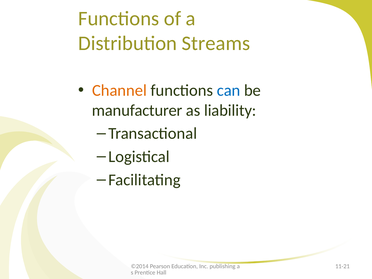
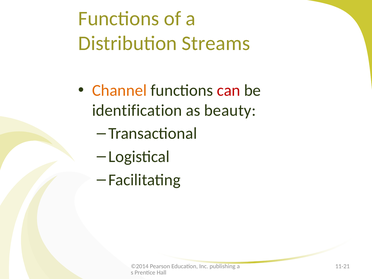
can colour: blue -> red
manufacturer: manufacturer -> identification
liability: liability -> beauty
